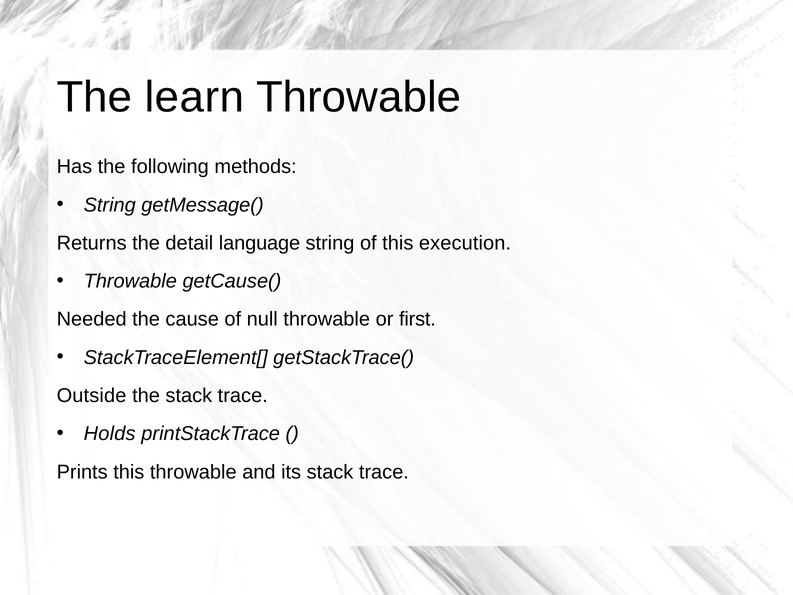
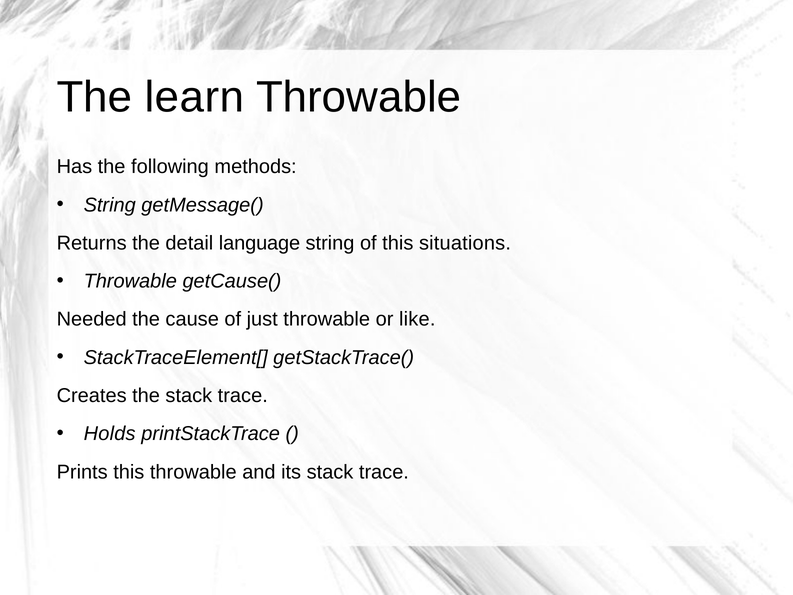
execution: execution -> situations
null: null -> just
first: first -> like
Outside: Outside -> Creates
